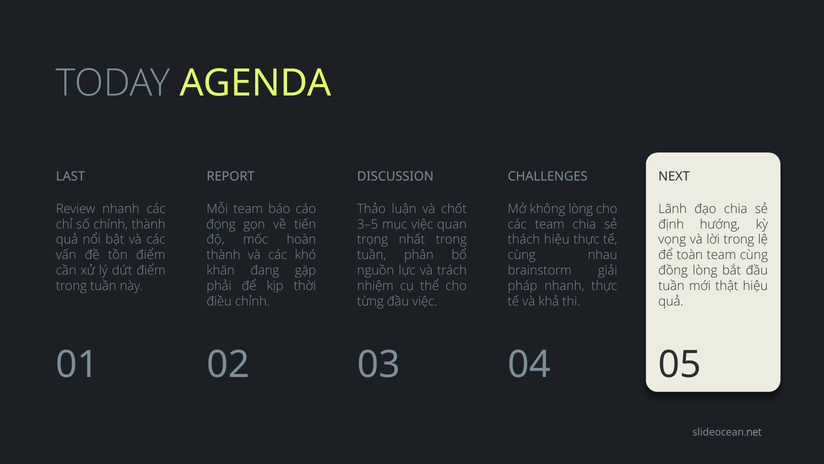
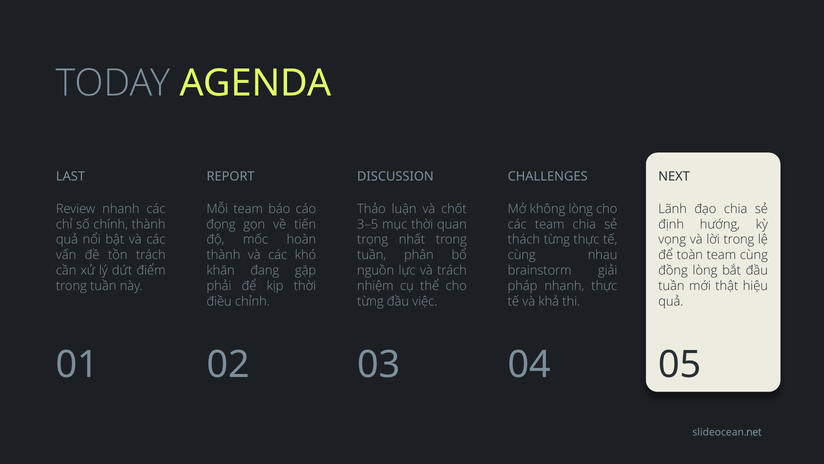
mục việc: việc -> thời
thách hiệu: hiệu -> từng
tồn điểm: điểm -> trách
